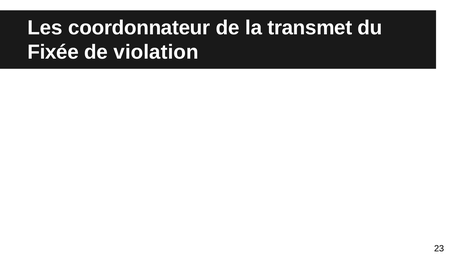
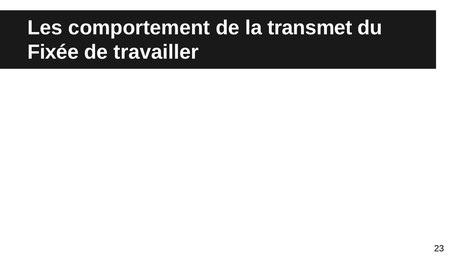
coordonnateur: coordonnateur -> comportement
violation: violation -> travailler
